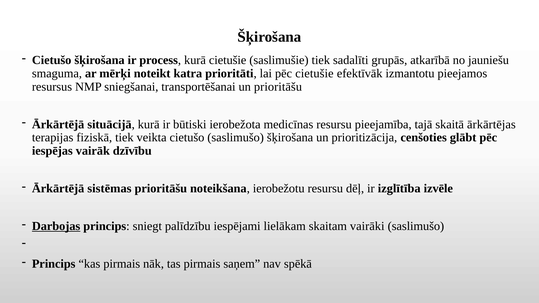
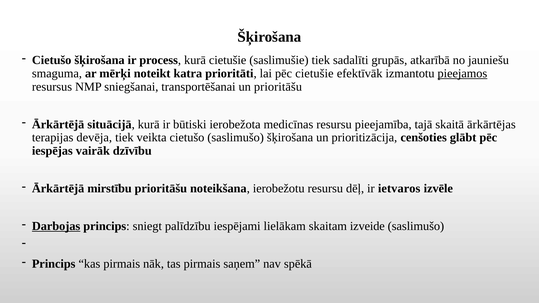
pieejamos underline: none -> present
fiziskā: fiziskā -> devēja
sistēmas: sistēmas -> mirstību
izglītība: izglītība -> ietvaros
vairāki: vairāki -> izveide
